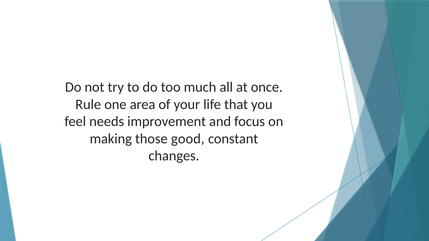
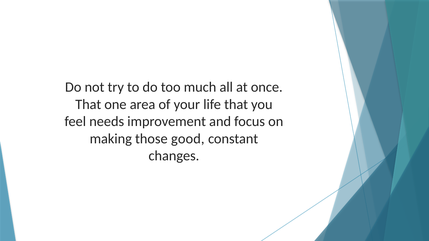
Rule at (88, 104): Rule -> That
